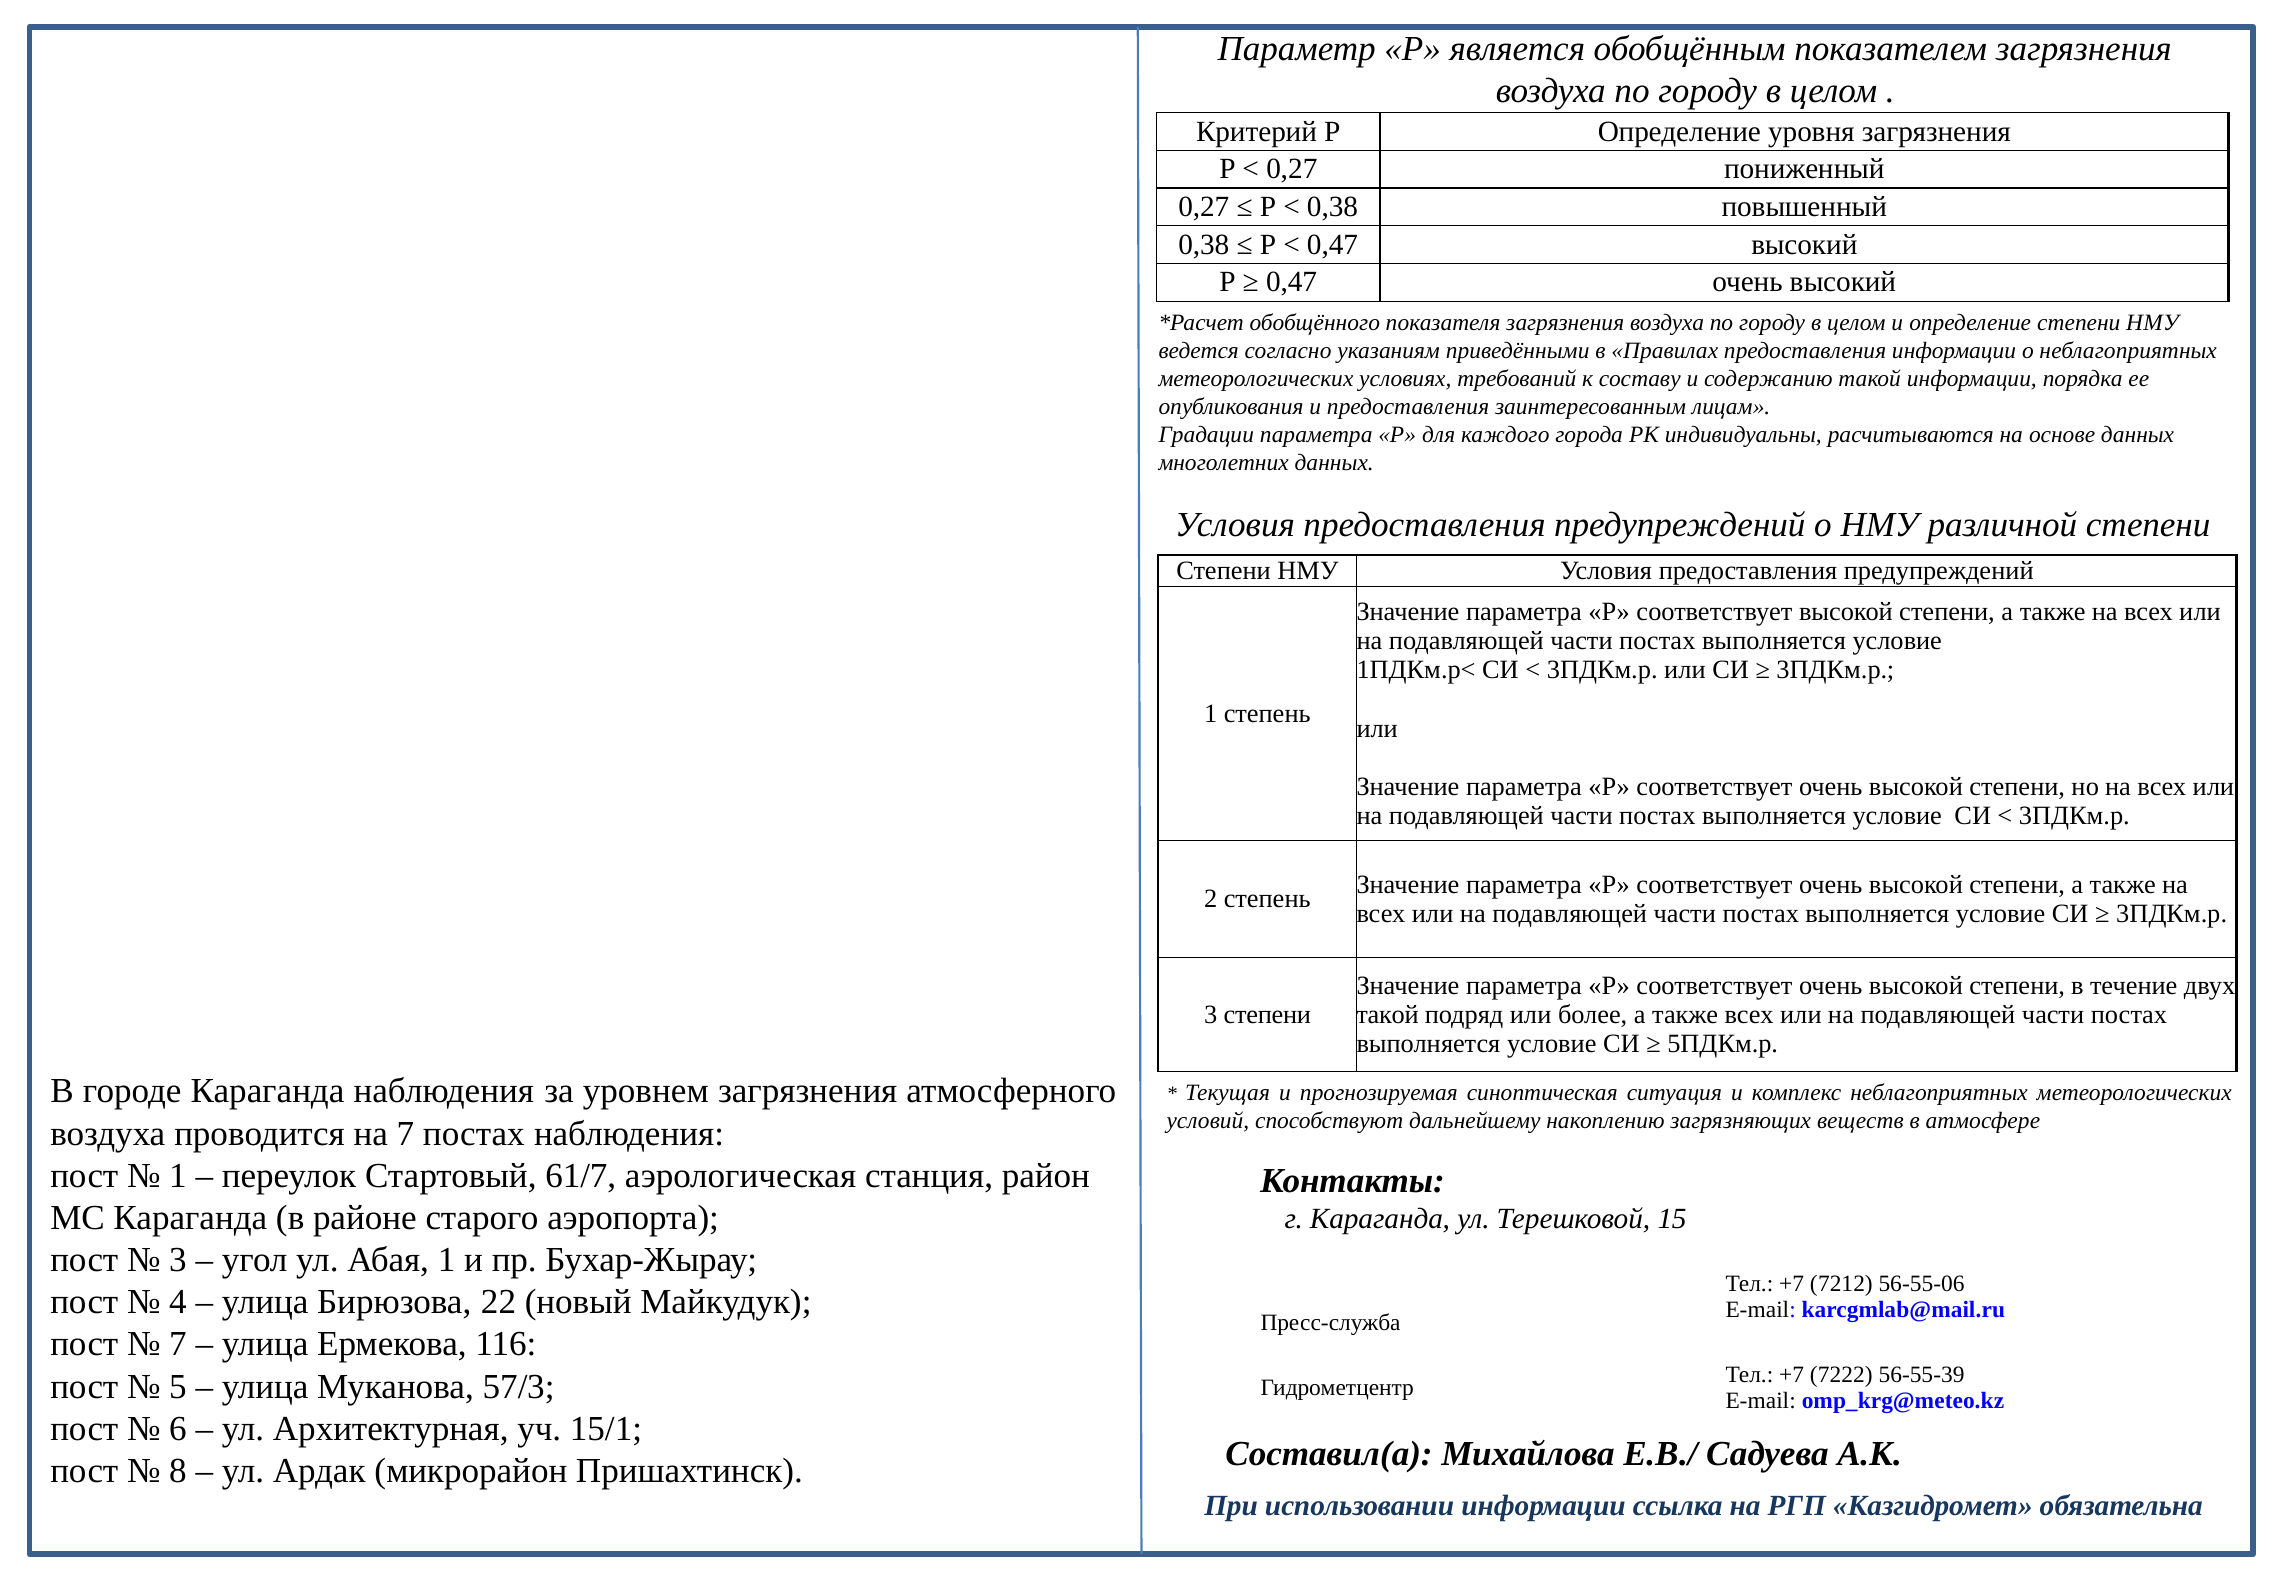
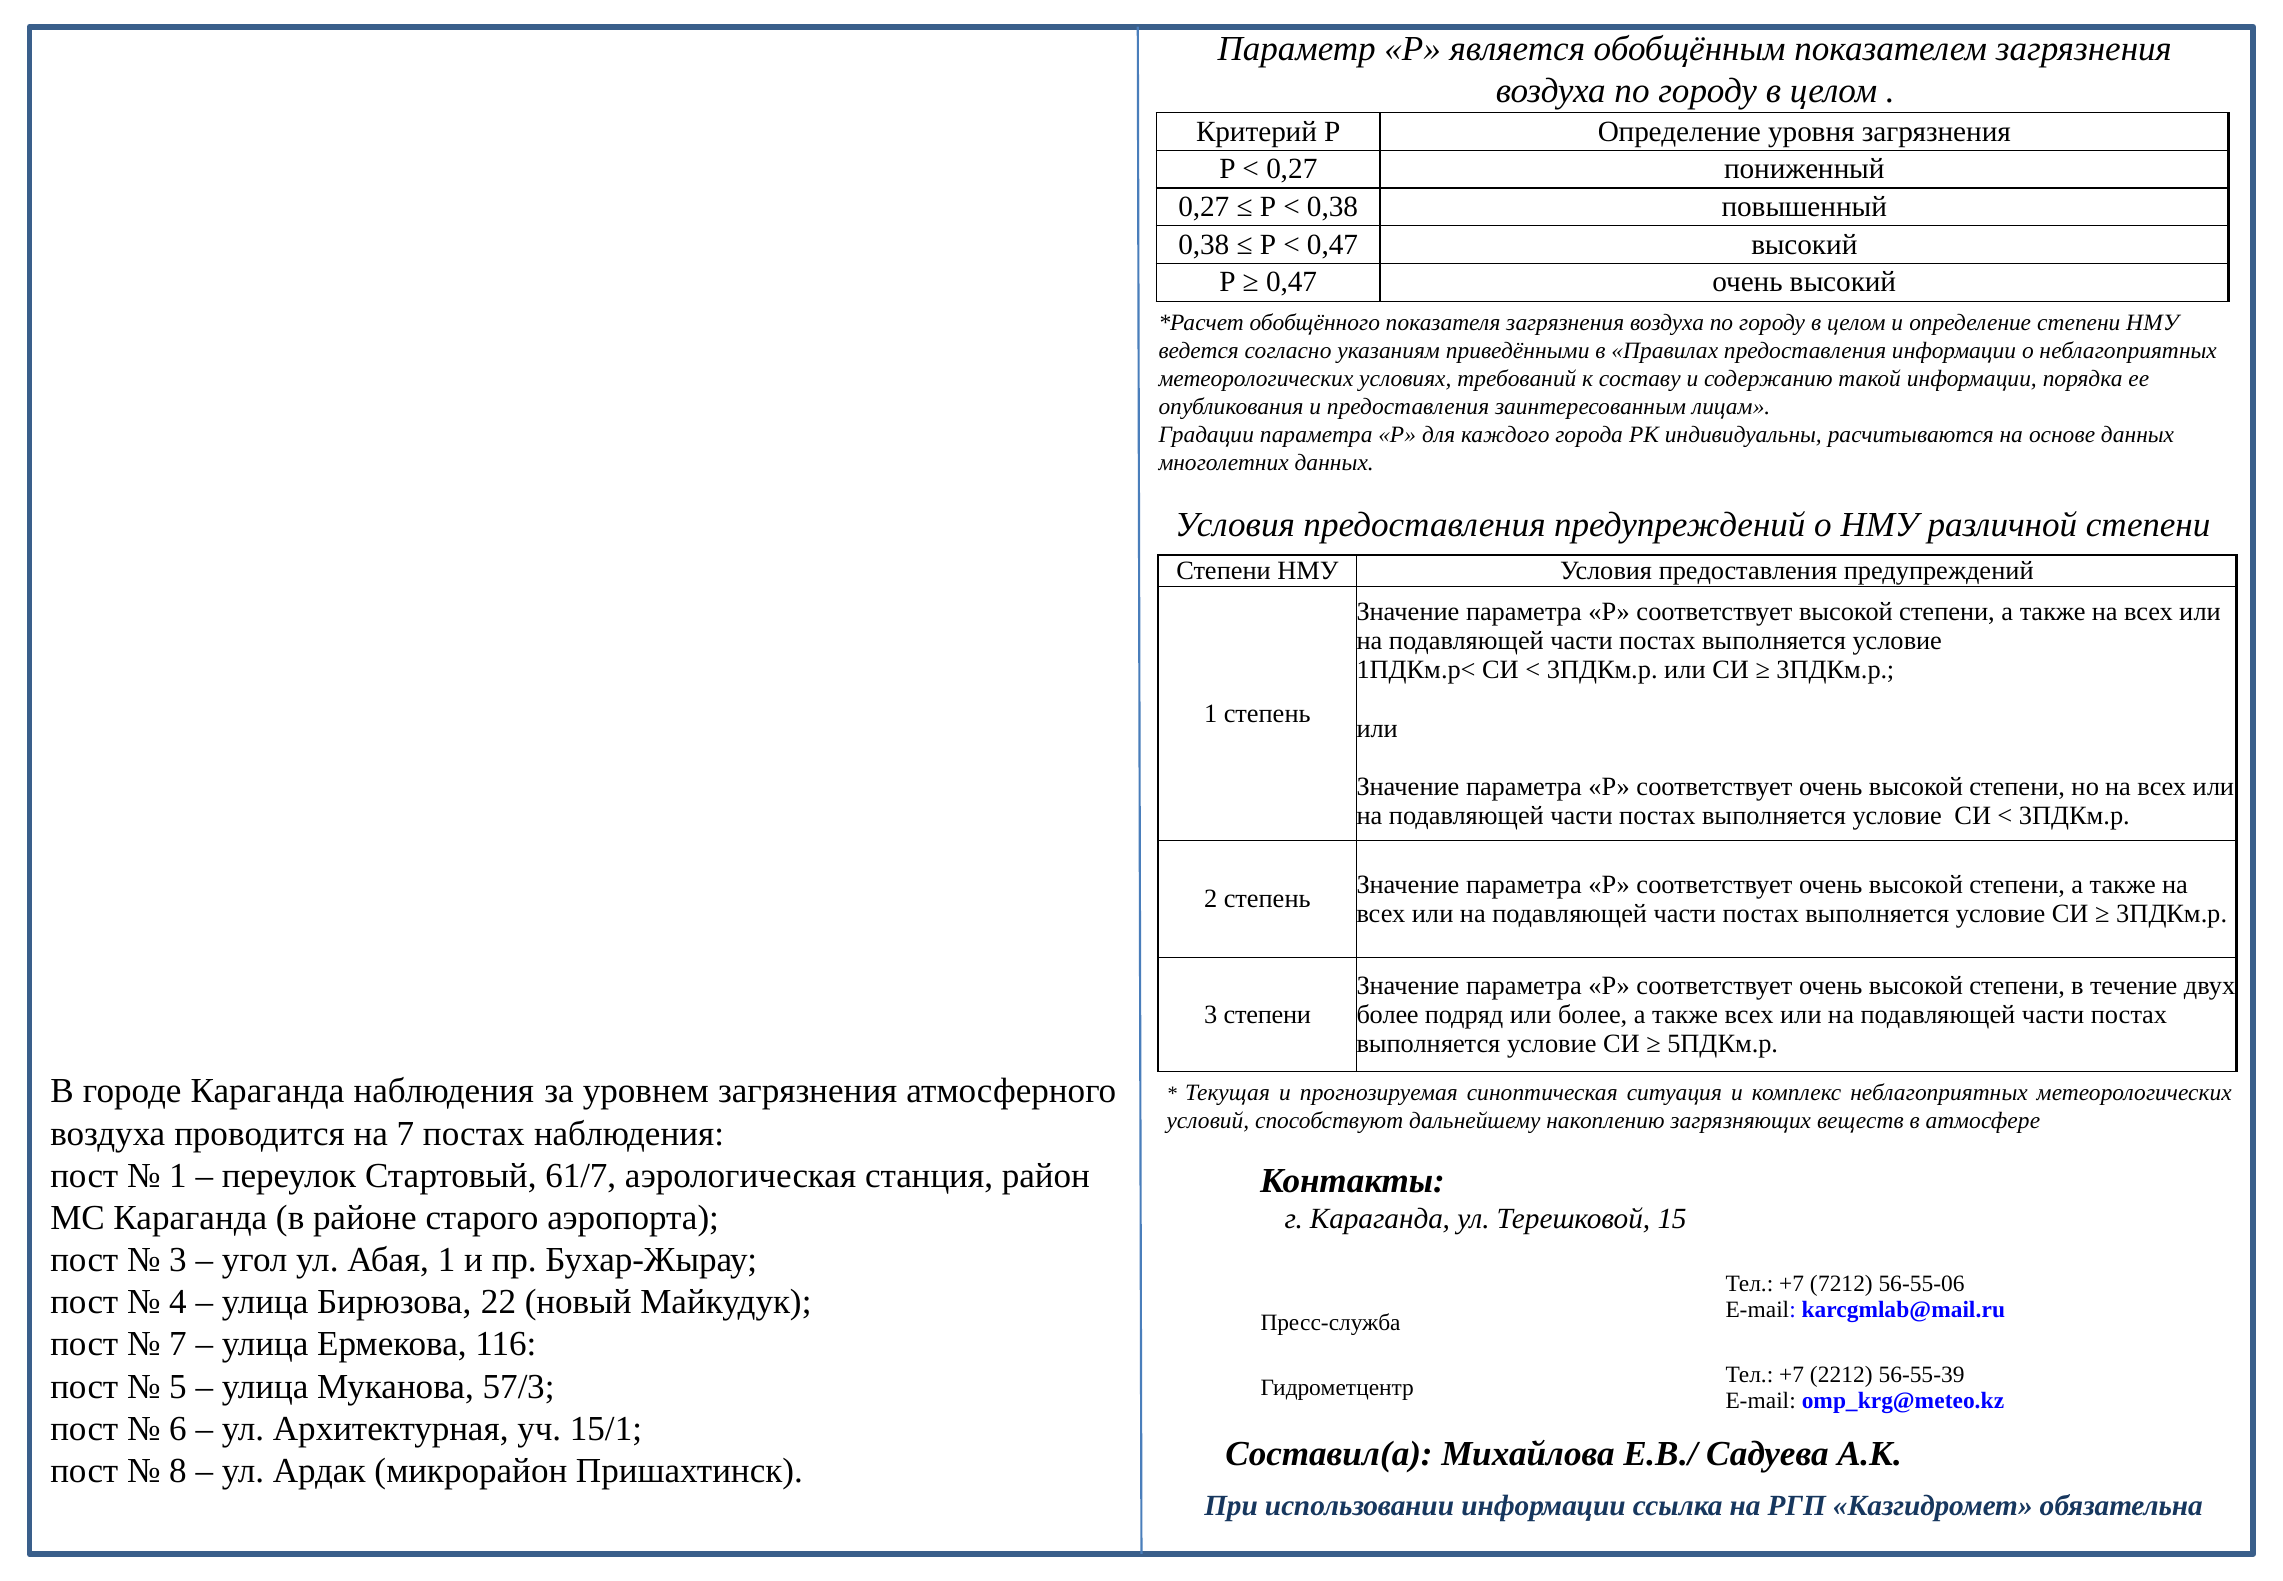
такой at (1388, 1014): такой -> более
7222: 7222 -> 2212
